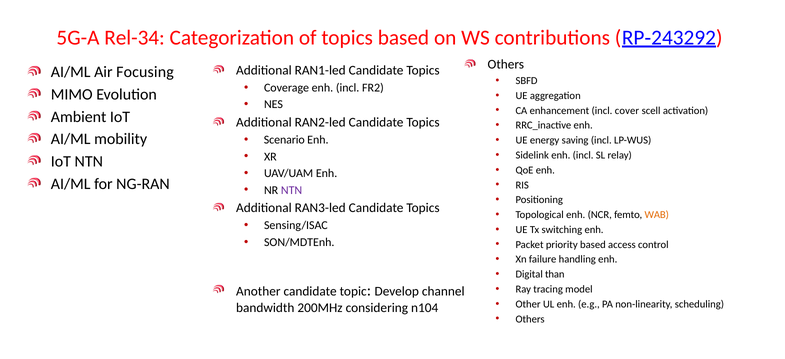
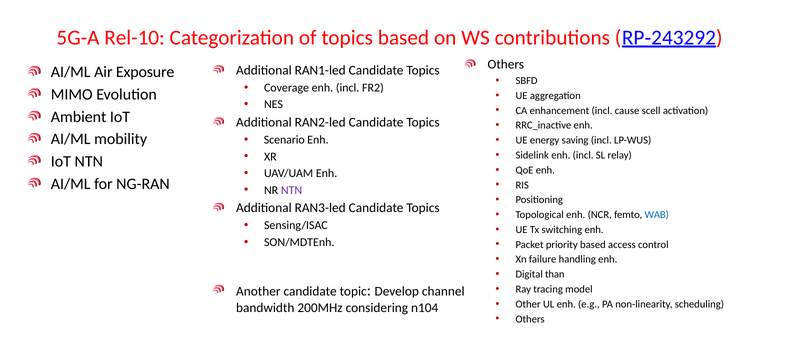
Rel-34: Rel-34 -> Rel-10
Focusing: Focusing -> Exposure
cover: cover -> cause
WAB colour: orange -> blue
